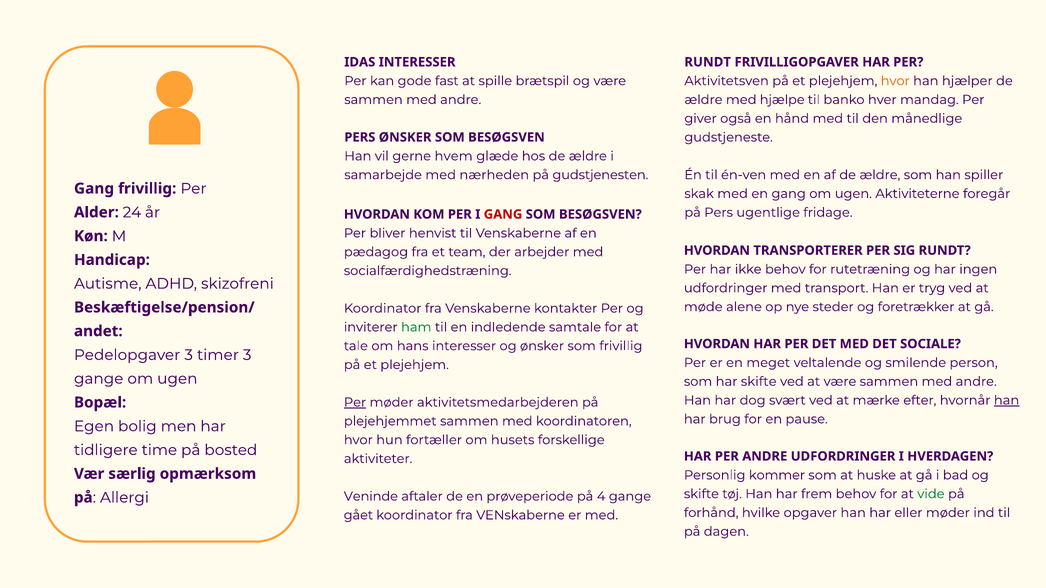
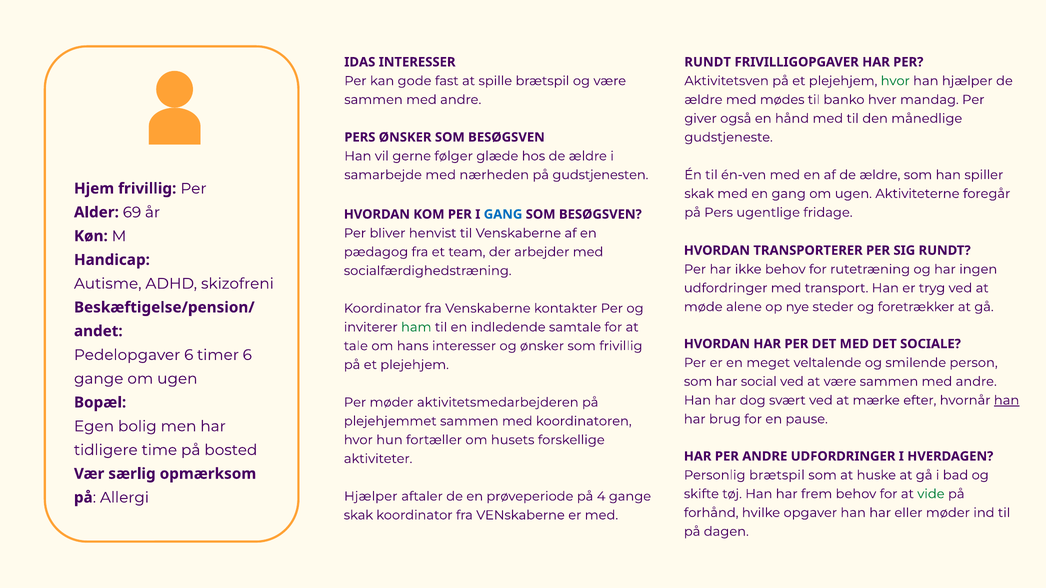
hvor at (895, 81) colour: orange -> green
hjælpe: hjælpe -> mødes
hvem: hvem -> følger
Gang at (94, 189): Gang -> Hjem
24: 24 -> 69
GANG at (503, 214) colour: red -> blue
Pedelopgaver 3: 3 -> 6
timer 3: 3 -> 6
har skifte: skifte -> social
Per at (355, 403) underline: present -> none
Personlig kommer: kommer -> brætspil
Veninde at (371, 497): Veninde -> Hjælper
gået at (358, 515): gået -> skak
